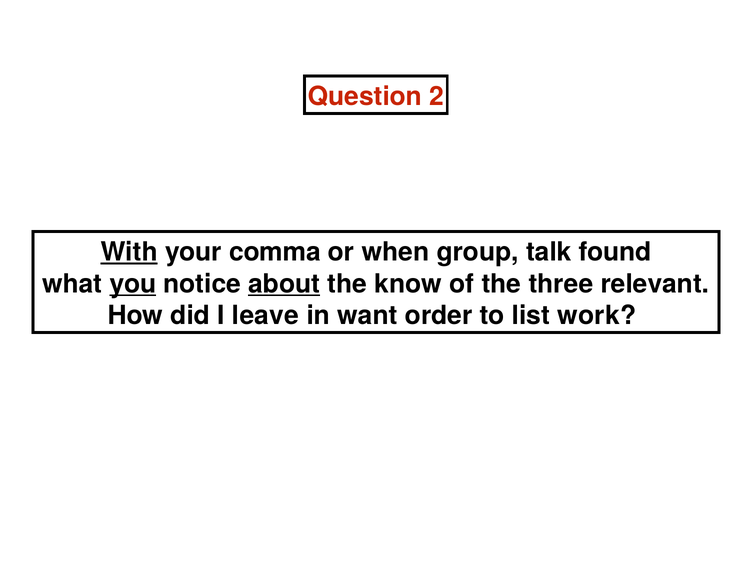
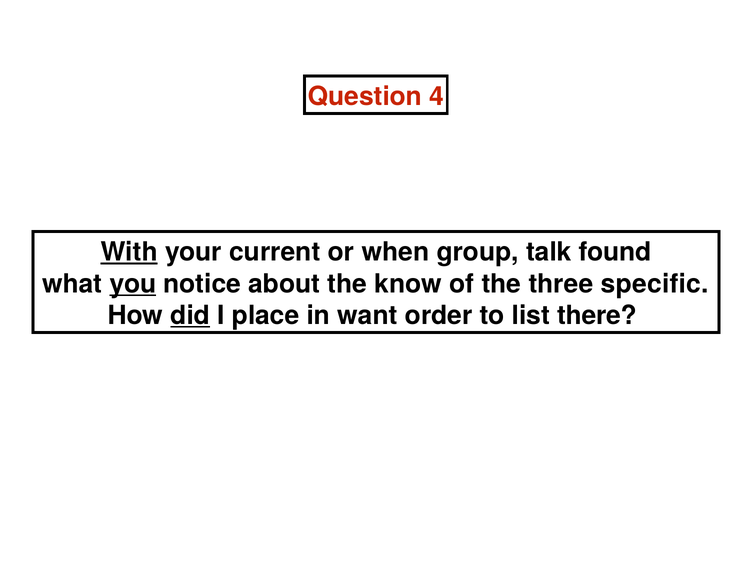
2: 2 -> 4
comma: comma -> current
about underline: present -> none
relevant: relevant -> specific
did underline: none -> present
leave: leave -> place
work: work -> there
